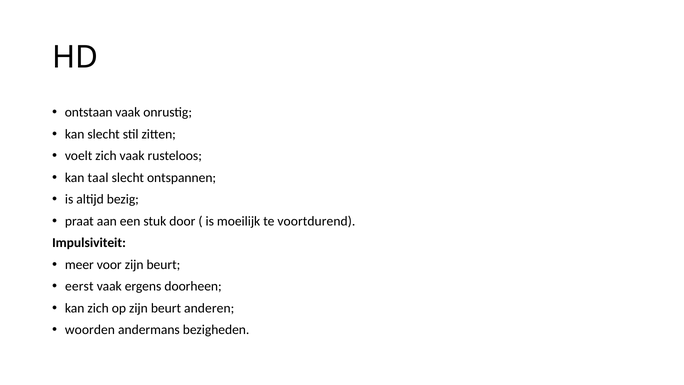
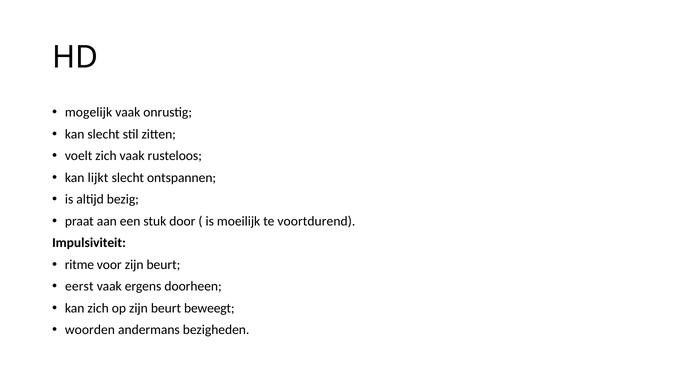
ontstaan: ontstaan -> mogelijk
taal: taal -> lijkt
meer: meer -> ritme
anderen: anderen -> beweegt
